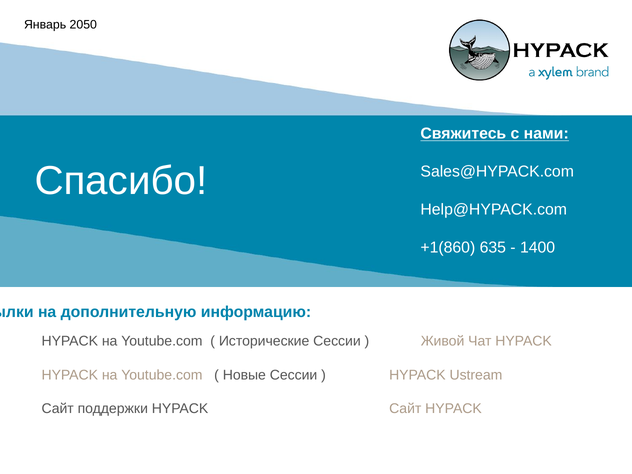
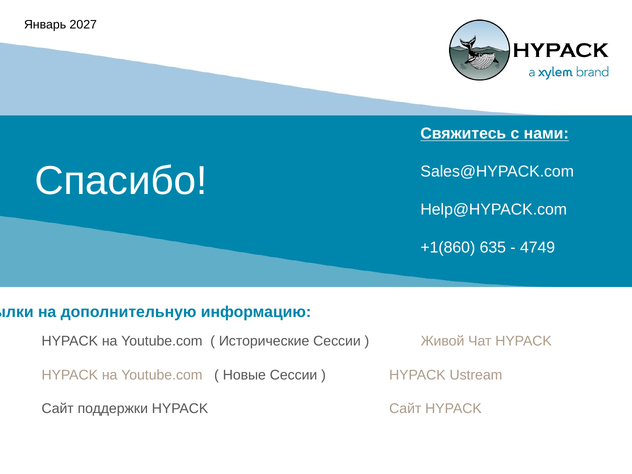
2050: 2050 -> 2027
1400: 1400 -> 4749
